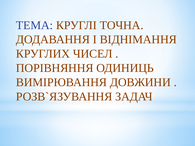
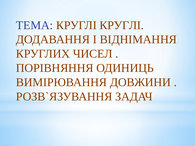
КРУГЛІ ТОЧНА: ТОЧНА -> КРУГЛІ
